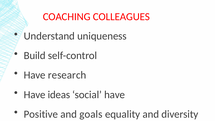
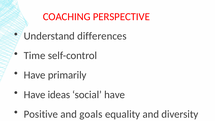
COLLEAGUES: COLLEAGUES -> PERSPECTIVE
uniqueness: uniqueness -> differences
Build: Build -> Time
research: research -> primarily
